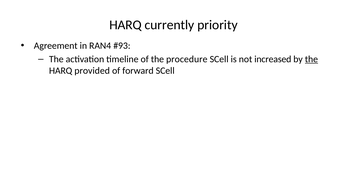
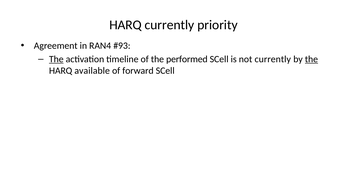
The at (56, 59) underline: none -> present
procedure: procedure -> performed
not increased: increased -> currently
provided: provided -> available
